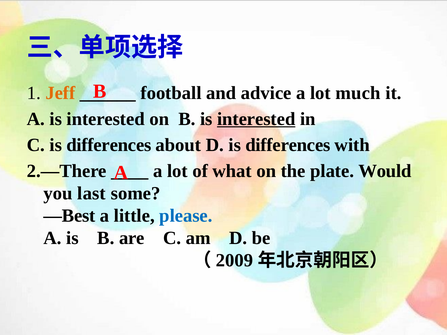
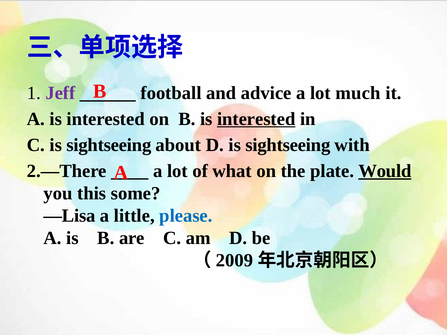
Jeff colour: orange -> purple
C is differences: differences -> sightseeing
D is differences: differences -> sightseeing
Would underline: none -> present
last: last -> this
—Best: —Best -> —Lisa
